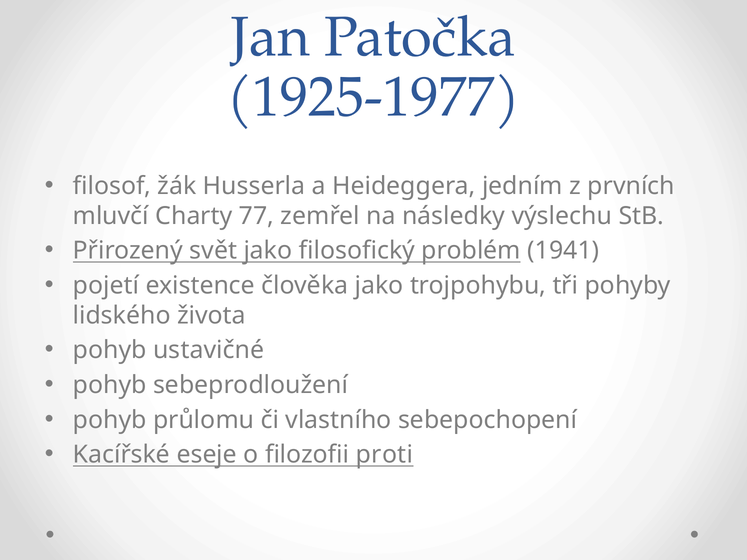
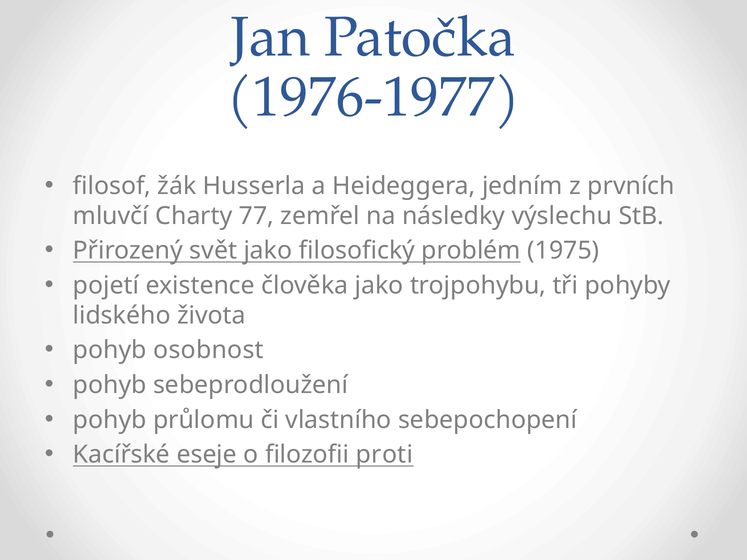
1925-1977: 1925-1977 -> 1976-1977
1941: 1941 -> 1975
ustavičné: ustavičné -> osobnost
